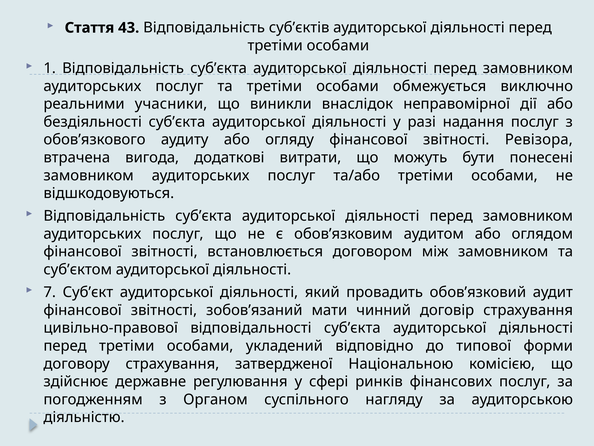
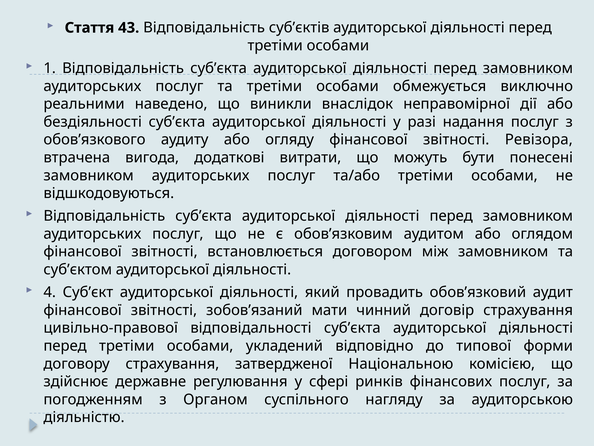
учасники: учасники -> наведено
7: 7 -> 4
